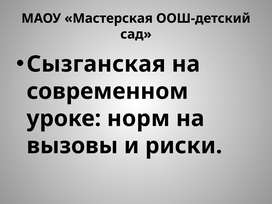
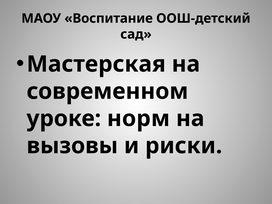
Мастерская: Мастерская -> Воспитание
Сызганская: Сызганская -> Мастерская
